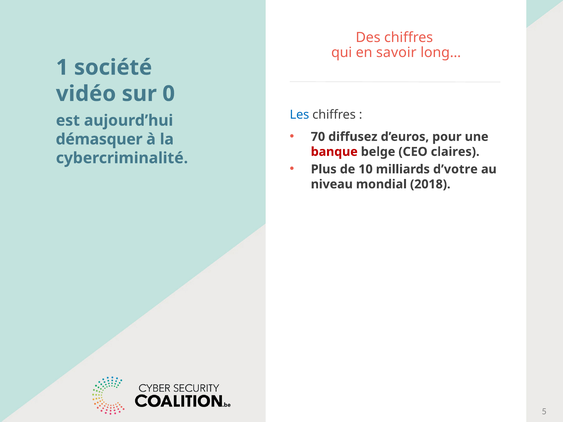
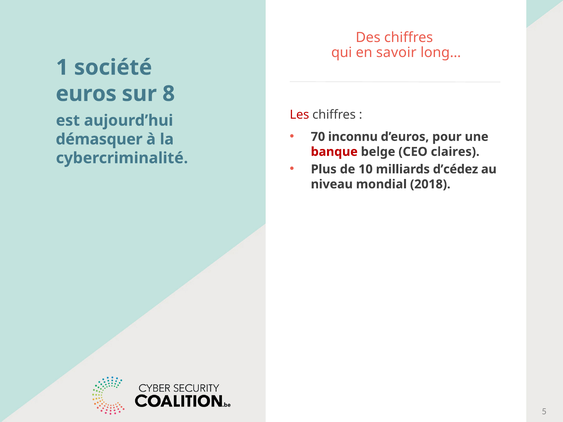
vidéo: vidéo -> euros
0: 0 -> 8
Les colour: blue -> red
diffusez: diffusez -> inconnu
d’votre: d’votre -> d’cédez
